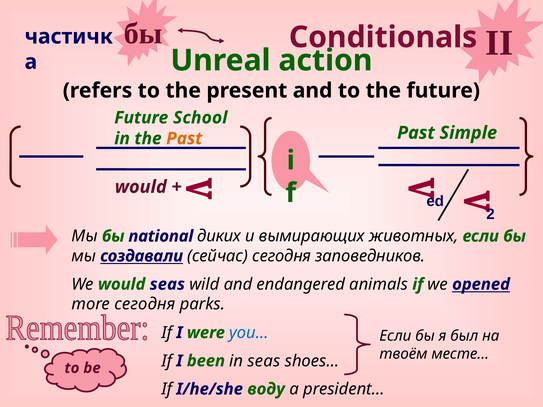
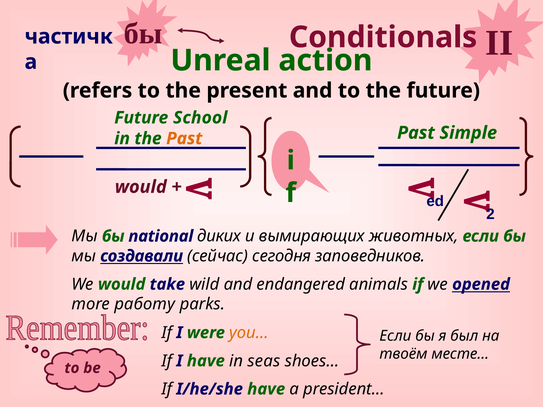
would seas: seas -> take
more сегодня: сегодня -> работу
you… colour: blue -> orange
I been: been -> have
I/he/she воду: воду -> have
